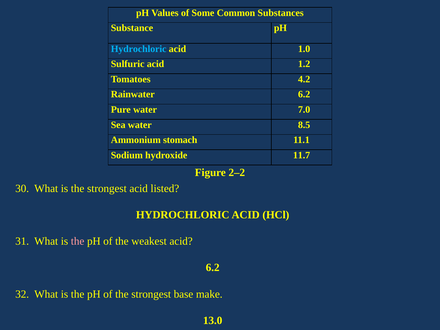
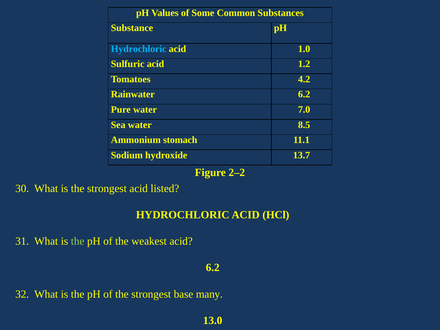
11.7: 11.7 -> 13.7
the at (78, 241) colour: pink -> light green
make: make -> many
